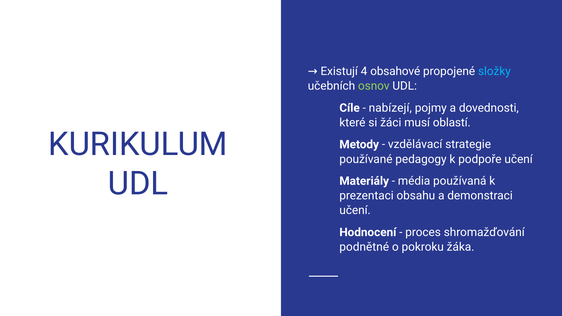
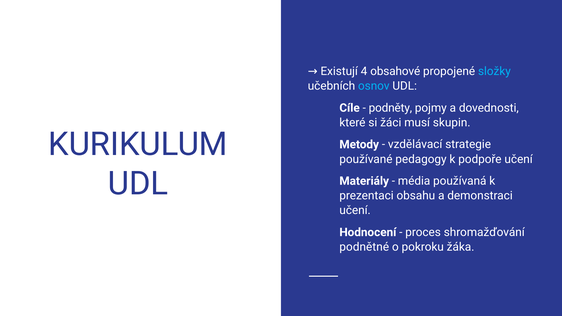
osnov colour: light green -> light blue
nabízejí: nabízejí -> podněty
oblastí: oblastí -> skupin
